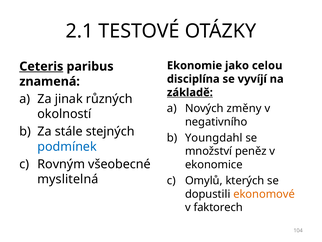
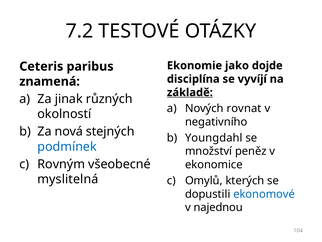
2.1: 2.1 -> 7.2
celou: celou -> dojde
Ceteris underline: present -> none
změny: změny -> rovnat
stále: stále -> nová
ekonomové colour: orange -> blue
faktorech: faktorech -> najednou
